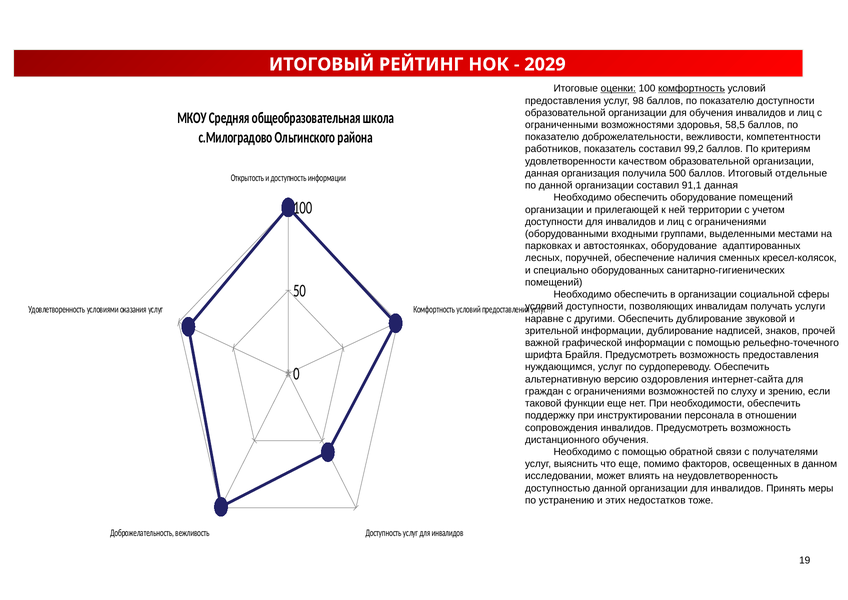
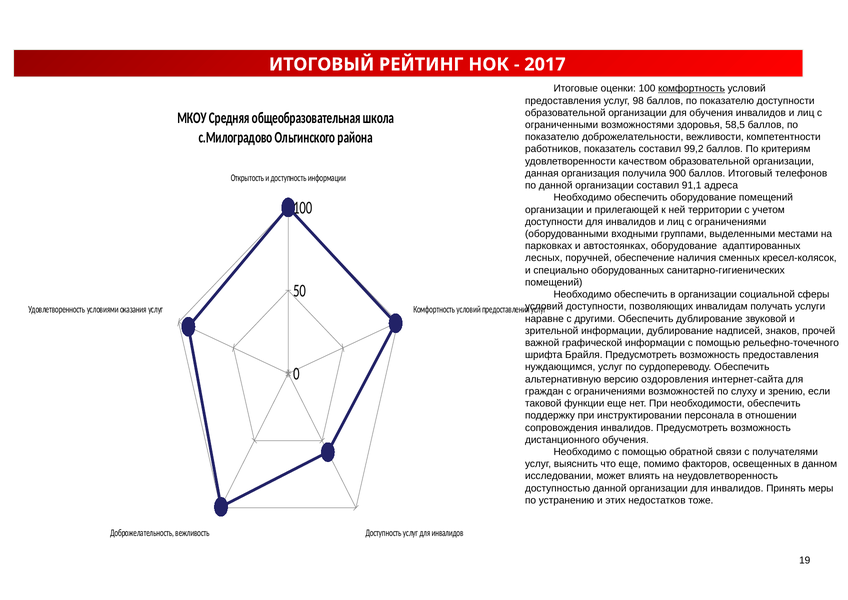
2029: 2029 -> 2017
оценки underline: present -> none
500: 500 -> 900
отдельные: отдельные -> телефонов
91,1 данная: данная -> адреса
